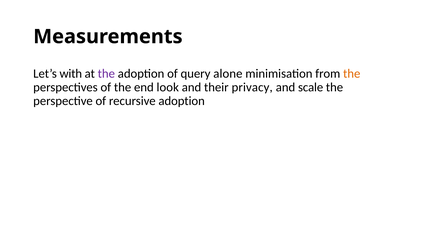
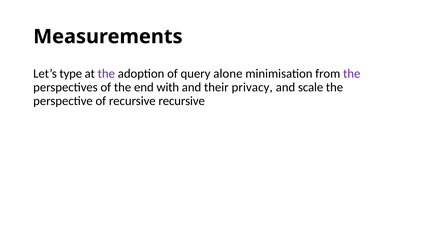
with: with -> type
the at (352, 74) colour: orange -> purple
look: look -> with
recursive adoption: adoption -> recursive
